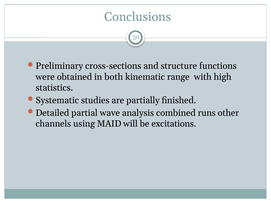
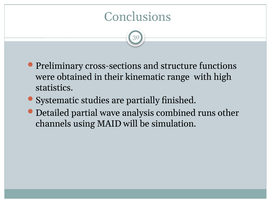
both: both -> their
excitations: excitations -> simulation
